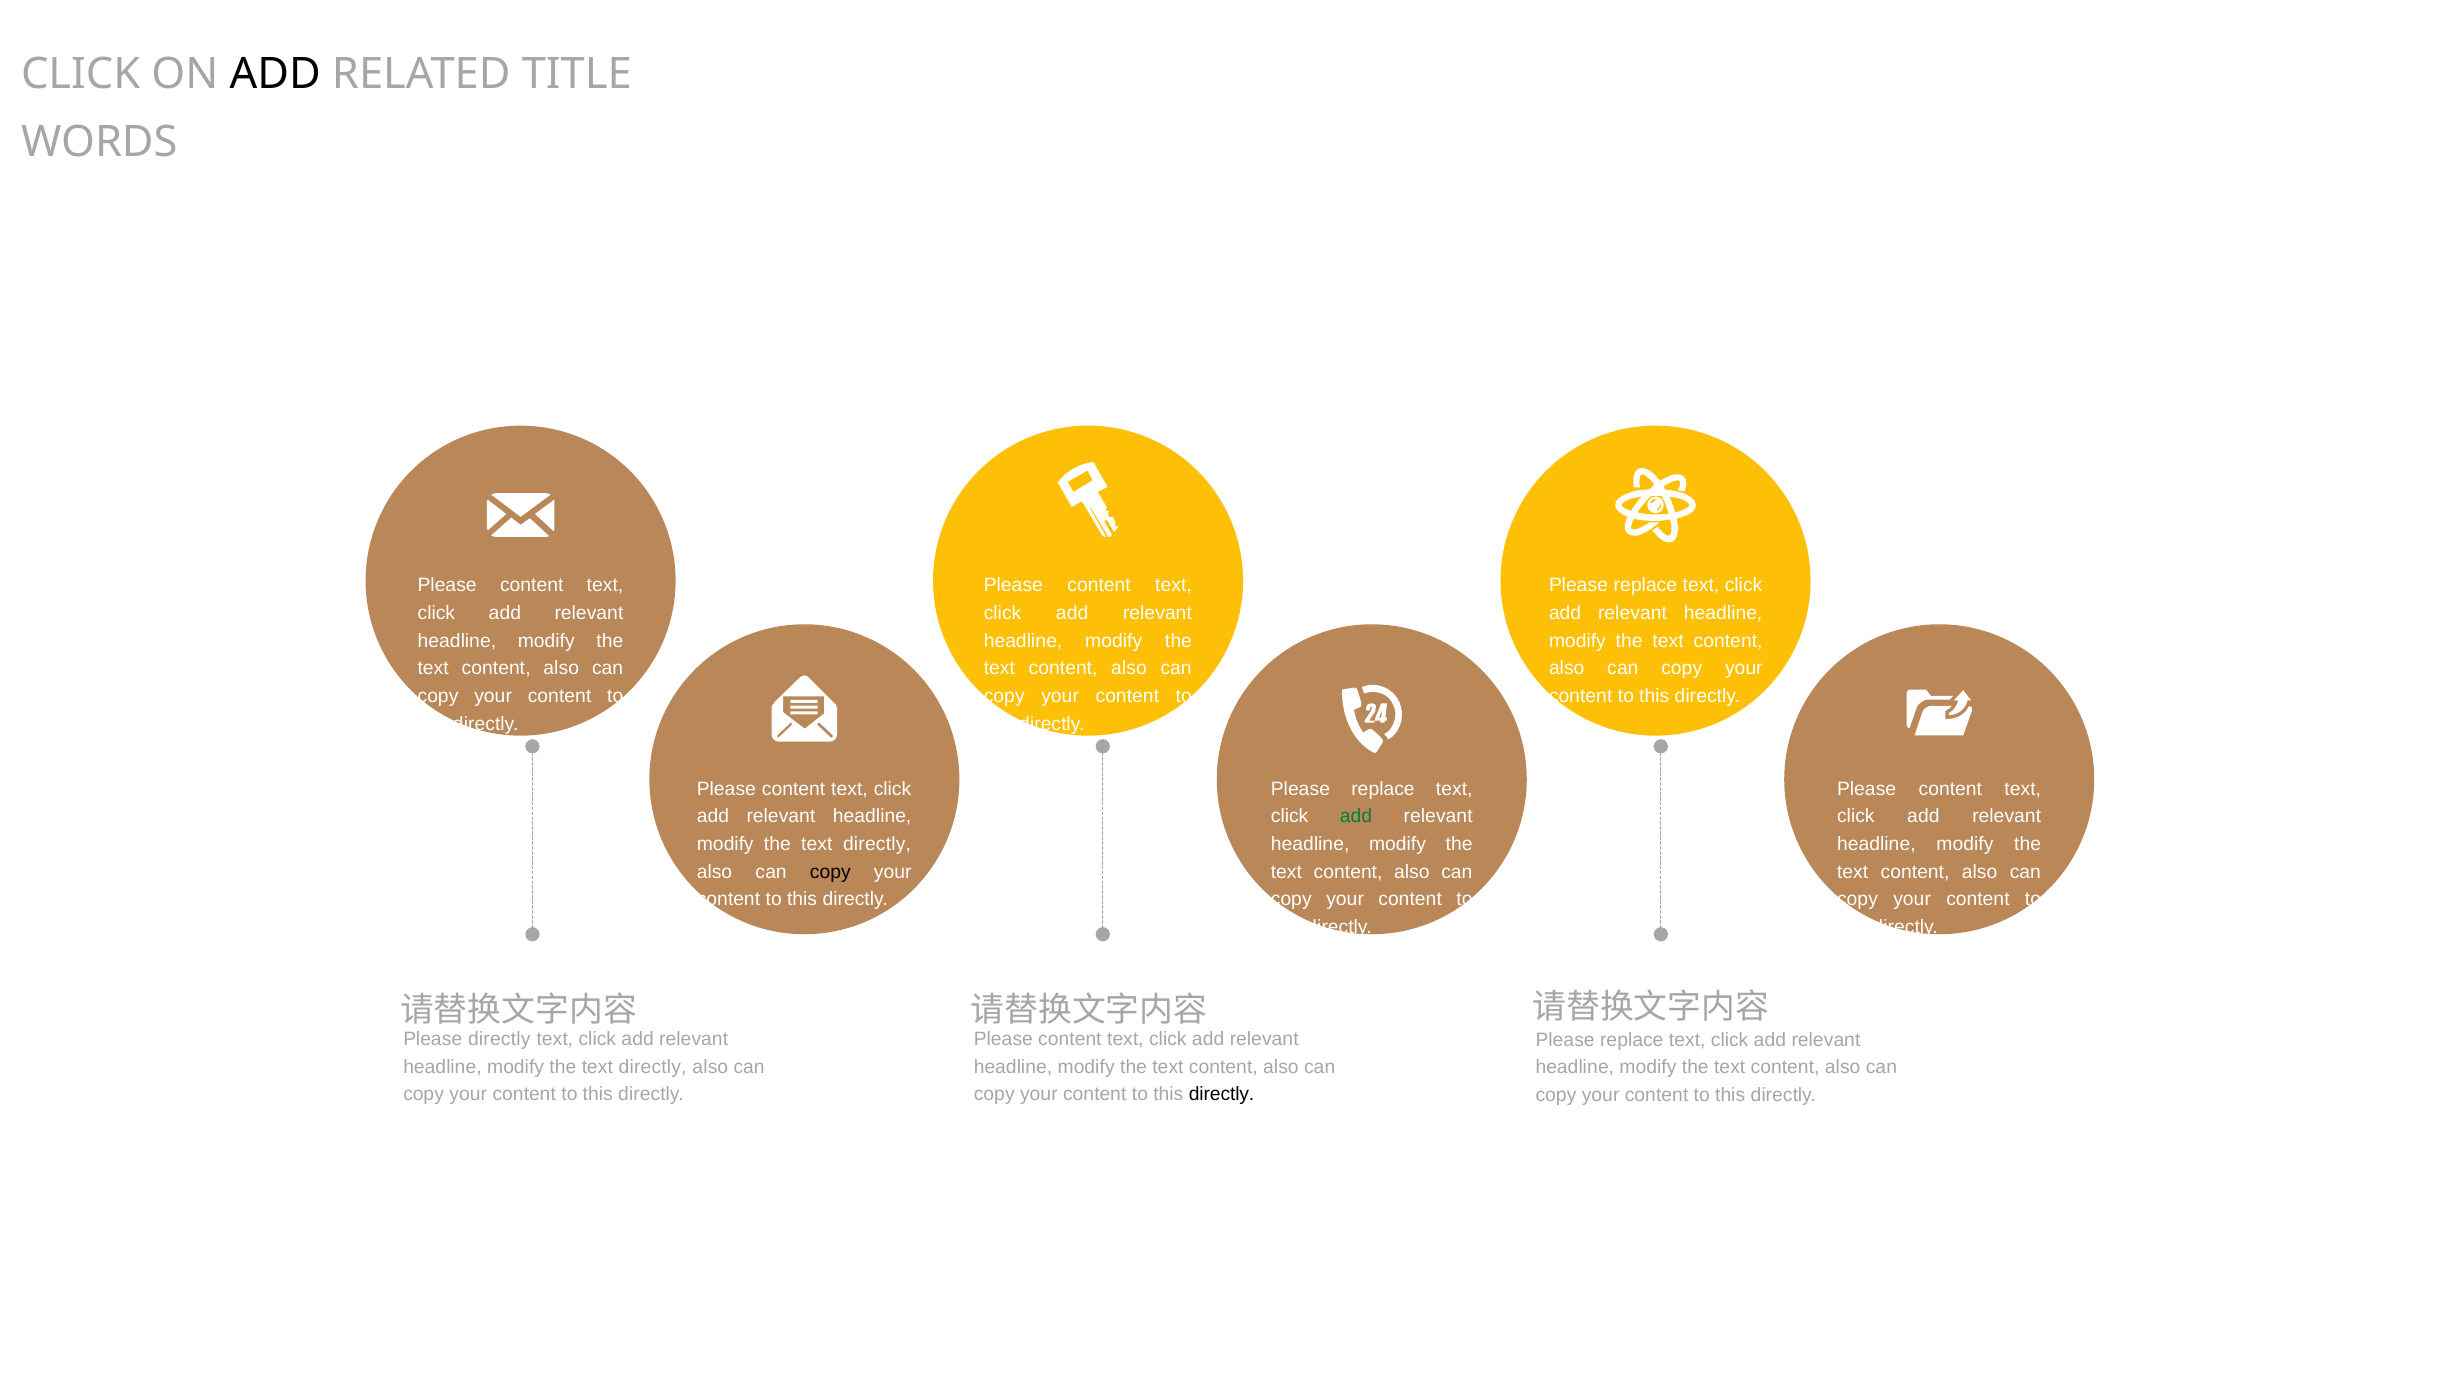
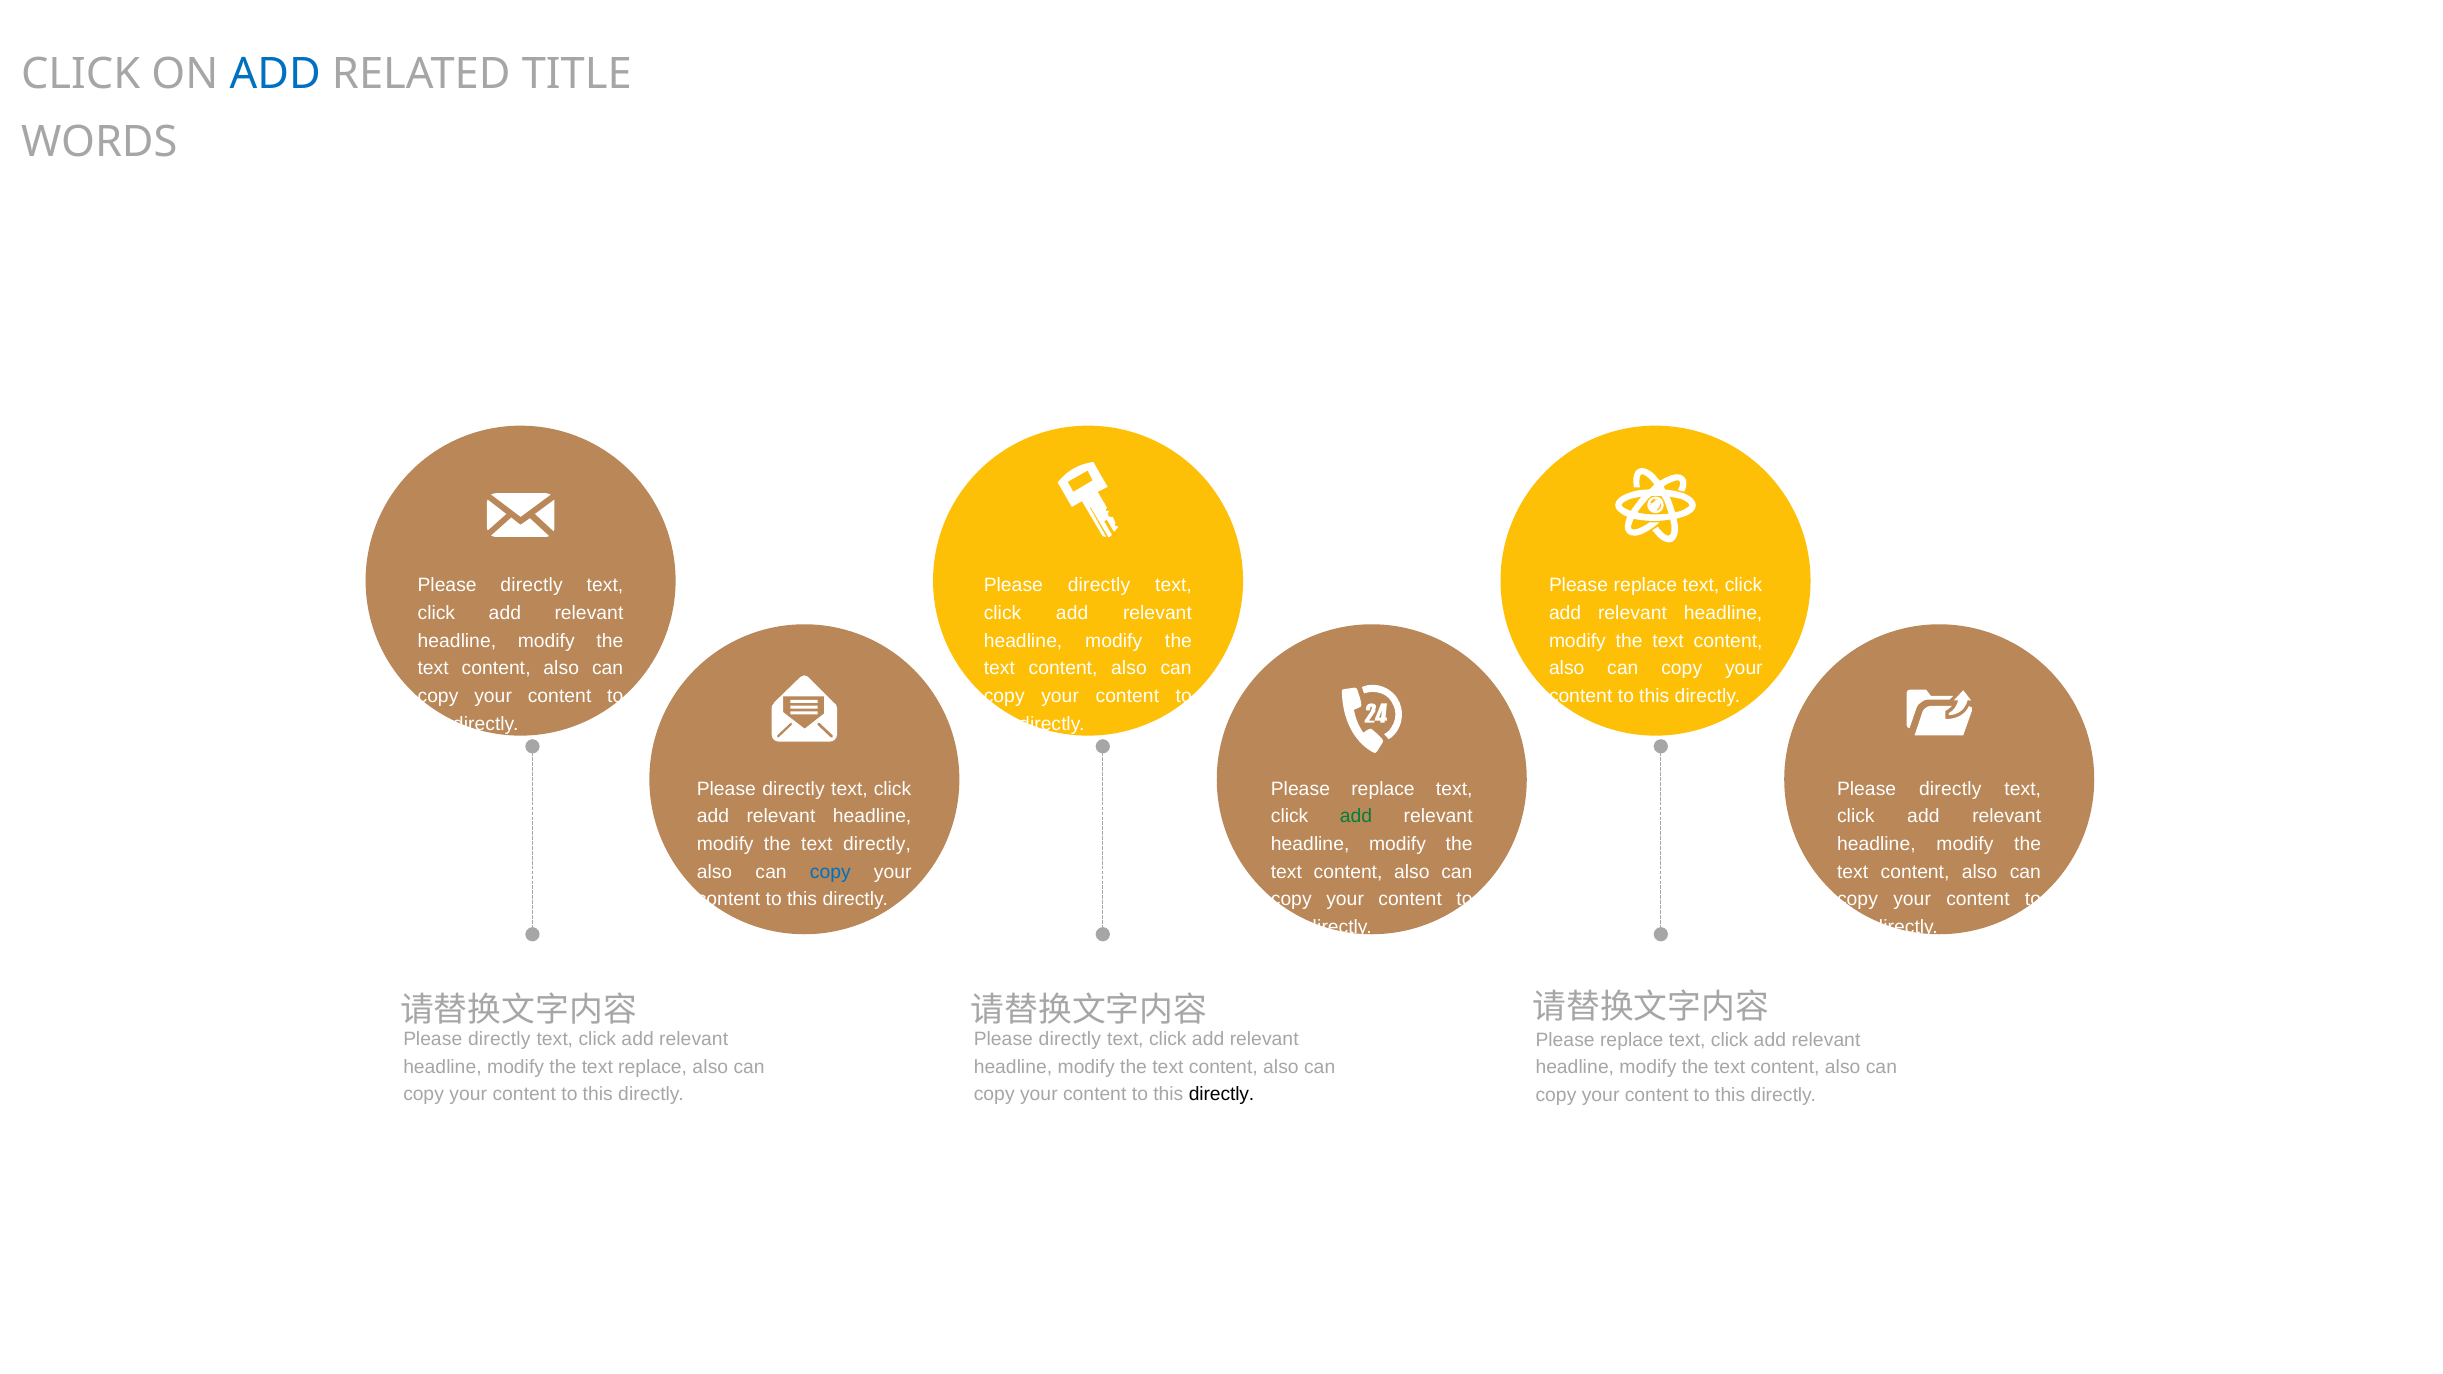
ADD at (275, 74) colour: black -> blue
content at (532, 585): content -> directly
content at (1099, 585): content -> directly
content at (794, 789): content -> directly
content at (1950, 789): content -> directly
copy at (830, 872) colour: black -> blue
content at (1070, 1039): content -> directly
directly at (653, 1067): directly -> replace
